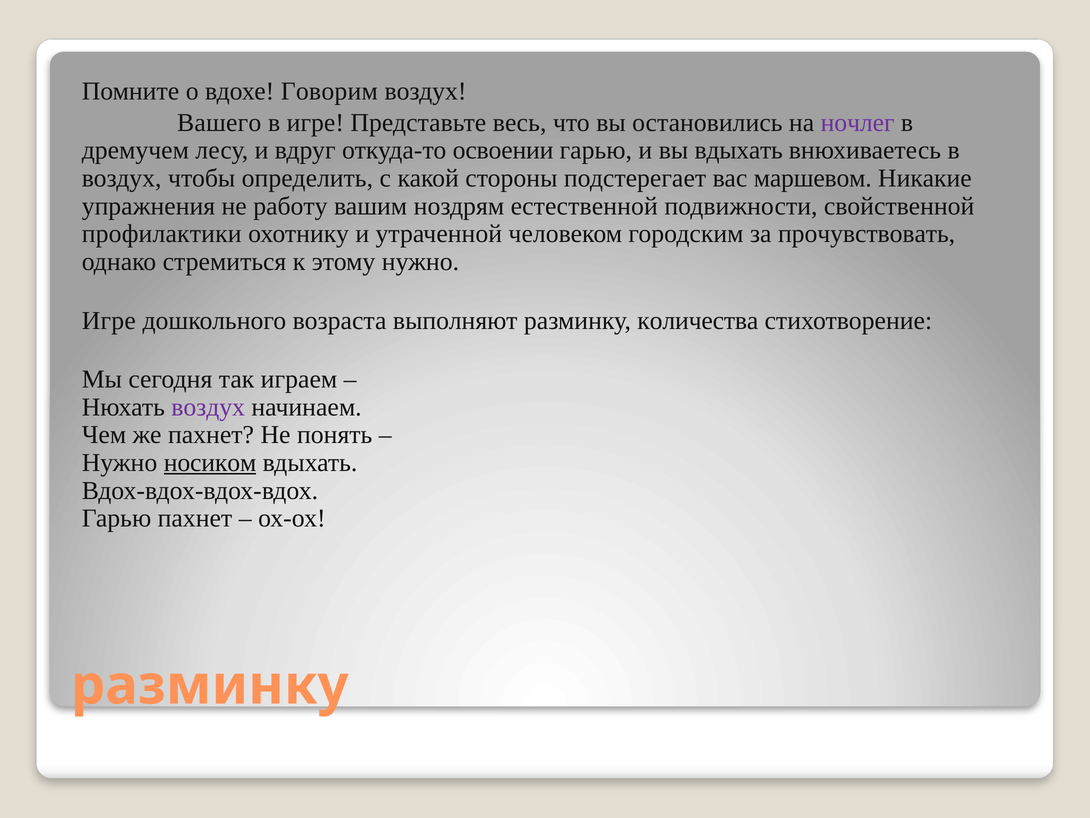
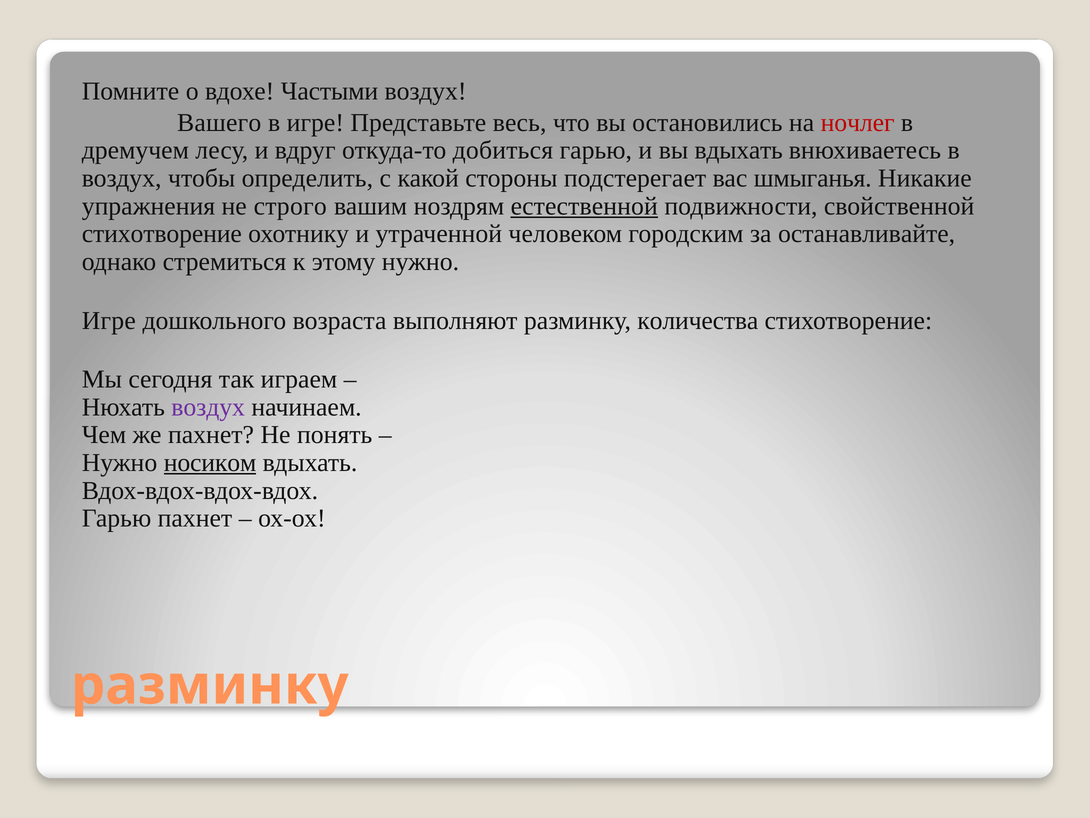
Говорим: Говорим -> Частыми
ночлег colour: purple -> red
освоении: освоении -> добиться
маршевом: маршевом -> шмыганья
работу: работу -> строго
естественной underline: none -> present
профилактики at (162, 234): профилактики -> стихотворение
прочувствовать: прочувствовать -> останавливайте
